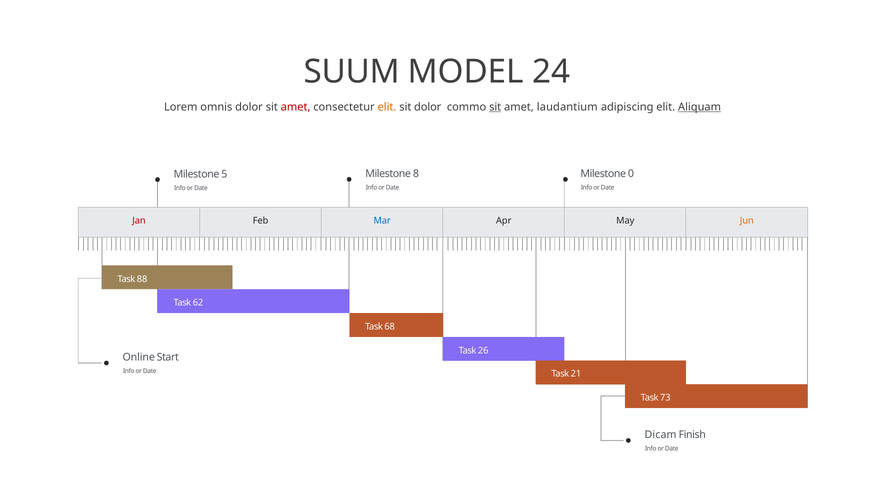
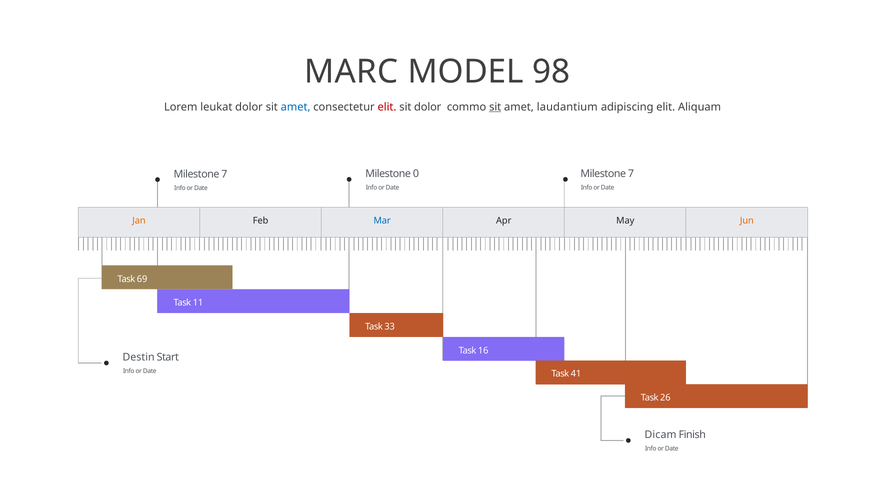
SUUM: SUUM -> MARC
24: 24 -> 98
omnis: omnis -> leukat
amet at (296, 107) colour: red -> blue
elit at (387, 107) colour: orange -> red
Aliquam underline: present -> none
8: 8 -> 0
0 at (631, 174): 0 -> 7
5 at (224, 174): 5 -> 7
Jan colour: red -> orange
88: 88 -> 69
62: 62 -> 11
68: 68 -> 33
26: 26 -> 16
Online: Online -> Destin
21: 21 -> 41
73: 73 -> 26
